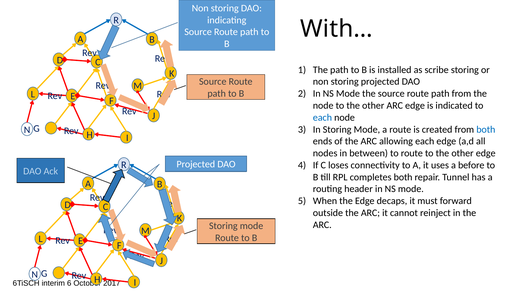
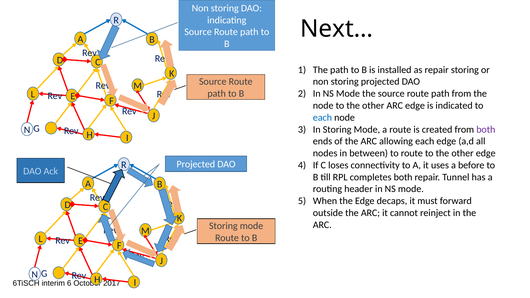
With…: With… -> Next…
as scribe: scribe -> repair
both at (486, 129) colour: blue -> purple
